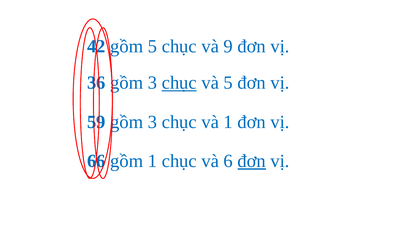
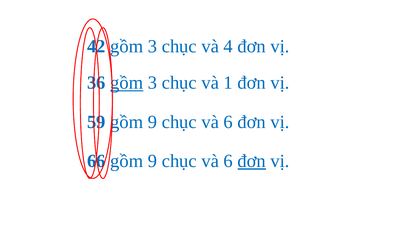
42 gồm 5: 5 -> 3
9: 9 -> 4
gồm at (127, 83) underline: none -> present
chục at (179, 83) underline: present -> none
và 5: 5 -> 1
59 gồm 3: 3 -> 9
1 at (228, 122): 1 -> 6
66 gồm 1: 1 -> 9
